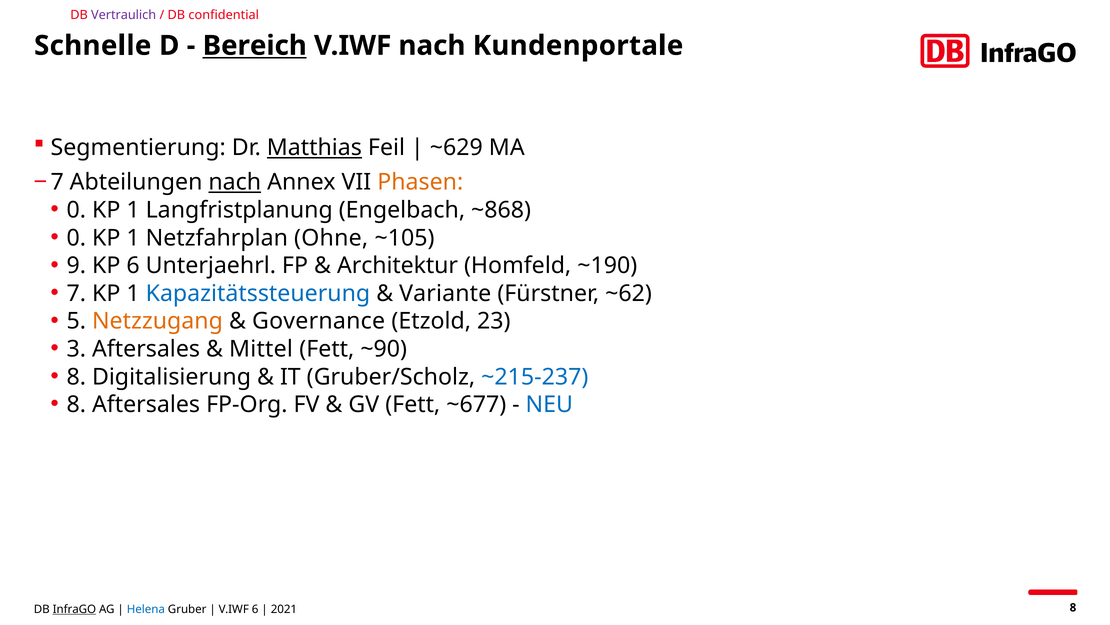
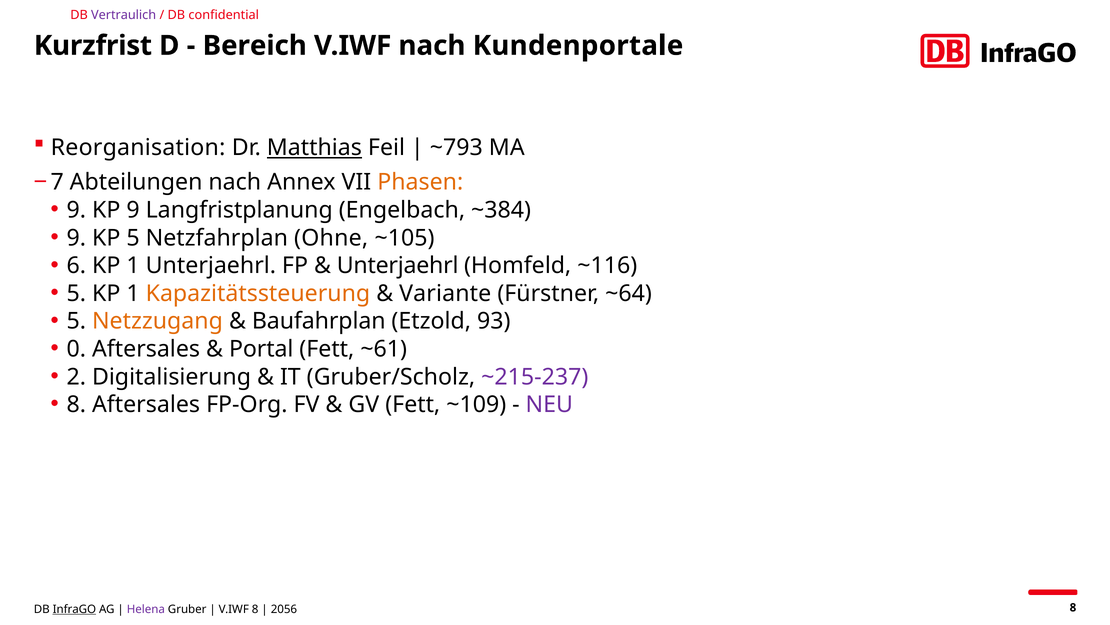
Schnelle: Schnelle -> Kurzfrist
Bereich underline: present -> none
Segmentierung: Segmentierung -> Reorganisation
~629: ~629 -> ~793
nach at (235, 182) underline: present -> none
0 at (76, 210): 0 -> 9
1 at (133, 210): 1 -> 9
~868: ~868 -> ~384
0 at (76, 238): 0 -> 9
1 at (133, 238): 1 -> 5
9: 9 -> 6
6 at (133, 265): 6 -> 1
Architektur at (398, 265): Architektur -> Unterjaehrl
~190: ~190 -> ~116
7 at (76, 293): 7 -> 5
Kapazitätssteuerung colour: blue -> orange
~62: ~62 -> ~64
Governance: Governance -> Baufahrplan
23: 23 -> 93
3: 3 -> 0
Mittel: Mittel -> Portal
~90: ~90 -> ~61
8 at (76, 376): 8 -> 2
~215-237 colour: blue -> purple
~677: ~677 -> ~109
NEU colour: blue -> purple
Helena colour: blue -> purple
V.IWF 6: 6 -> 8
2021: 2021 -> 2056
